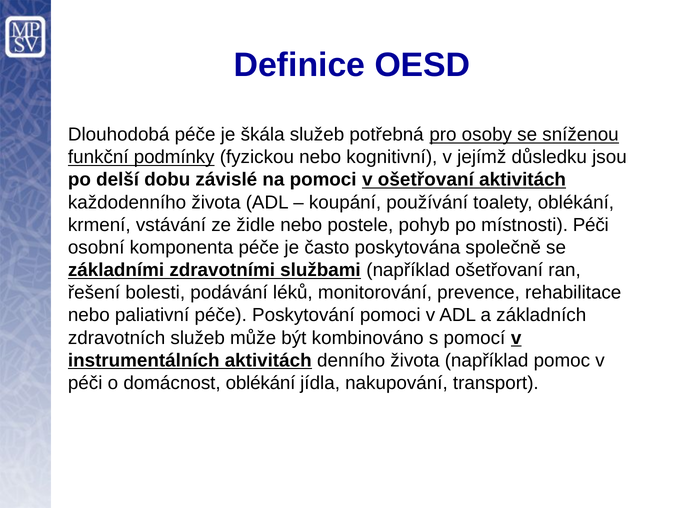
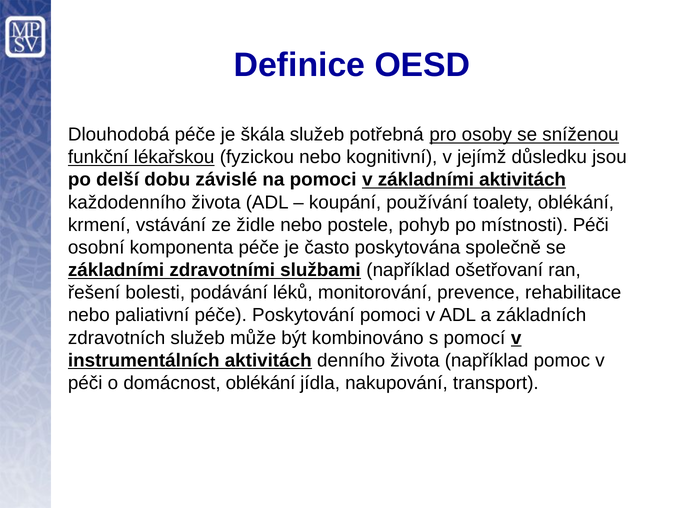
podmínky: podmínky -> lékařskou
v ošetřovaní: ošetřovaní -> základními
